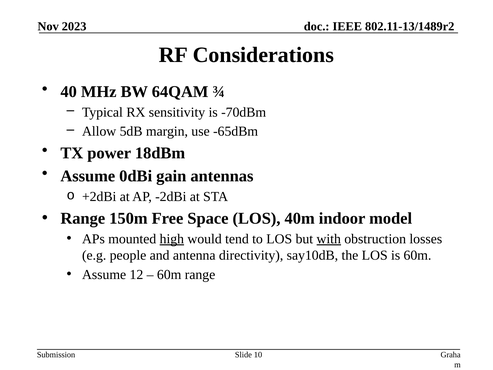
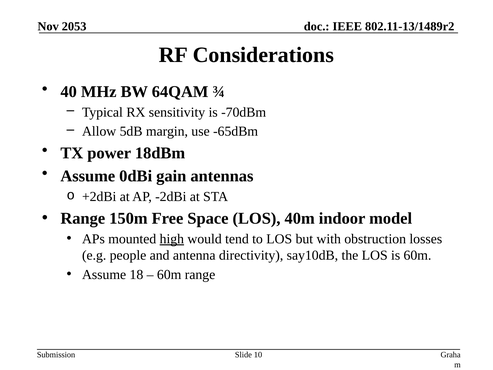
2023: 2023 -> 2053
with underline: present -> none
12: 12 -> 18
